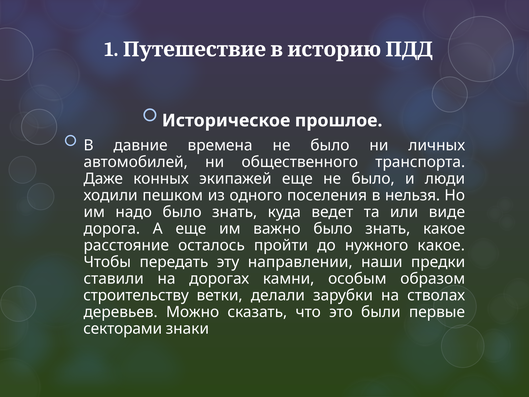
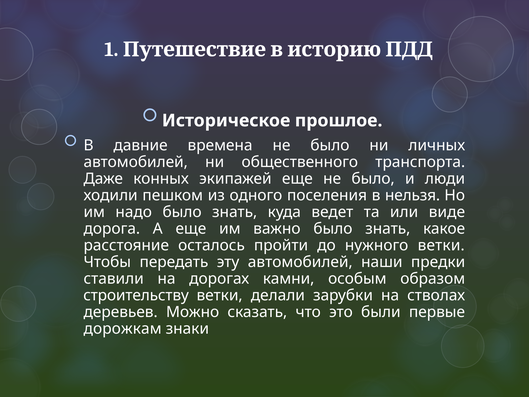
нужного какое: какое -> ветки
эту направлении: направлении -> автомобилей
секторами: секторами -> дорожкам
